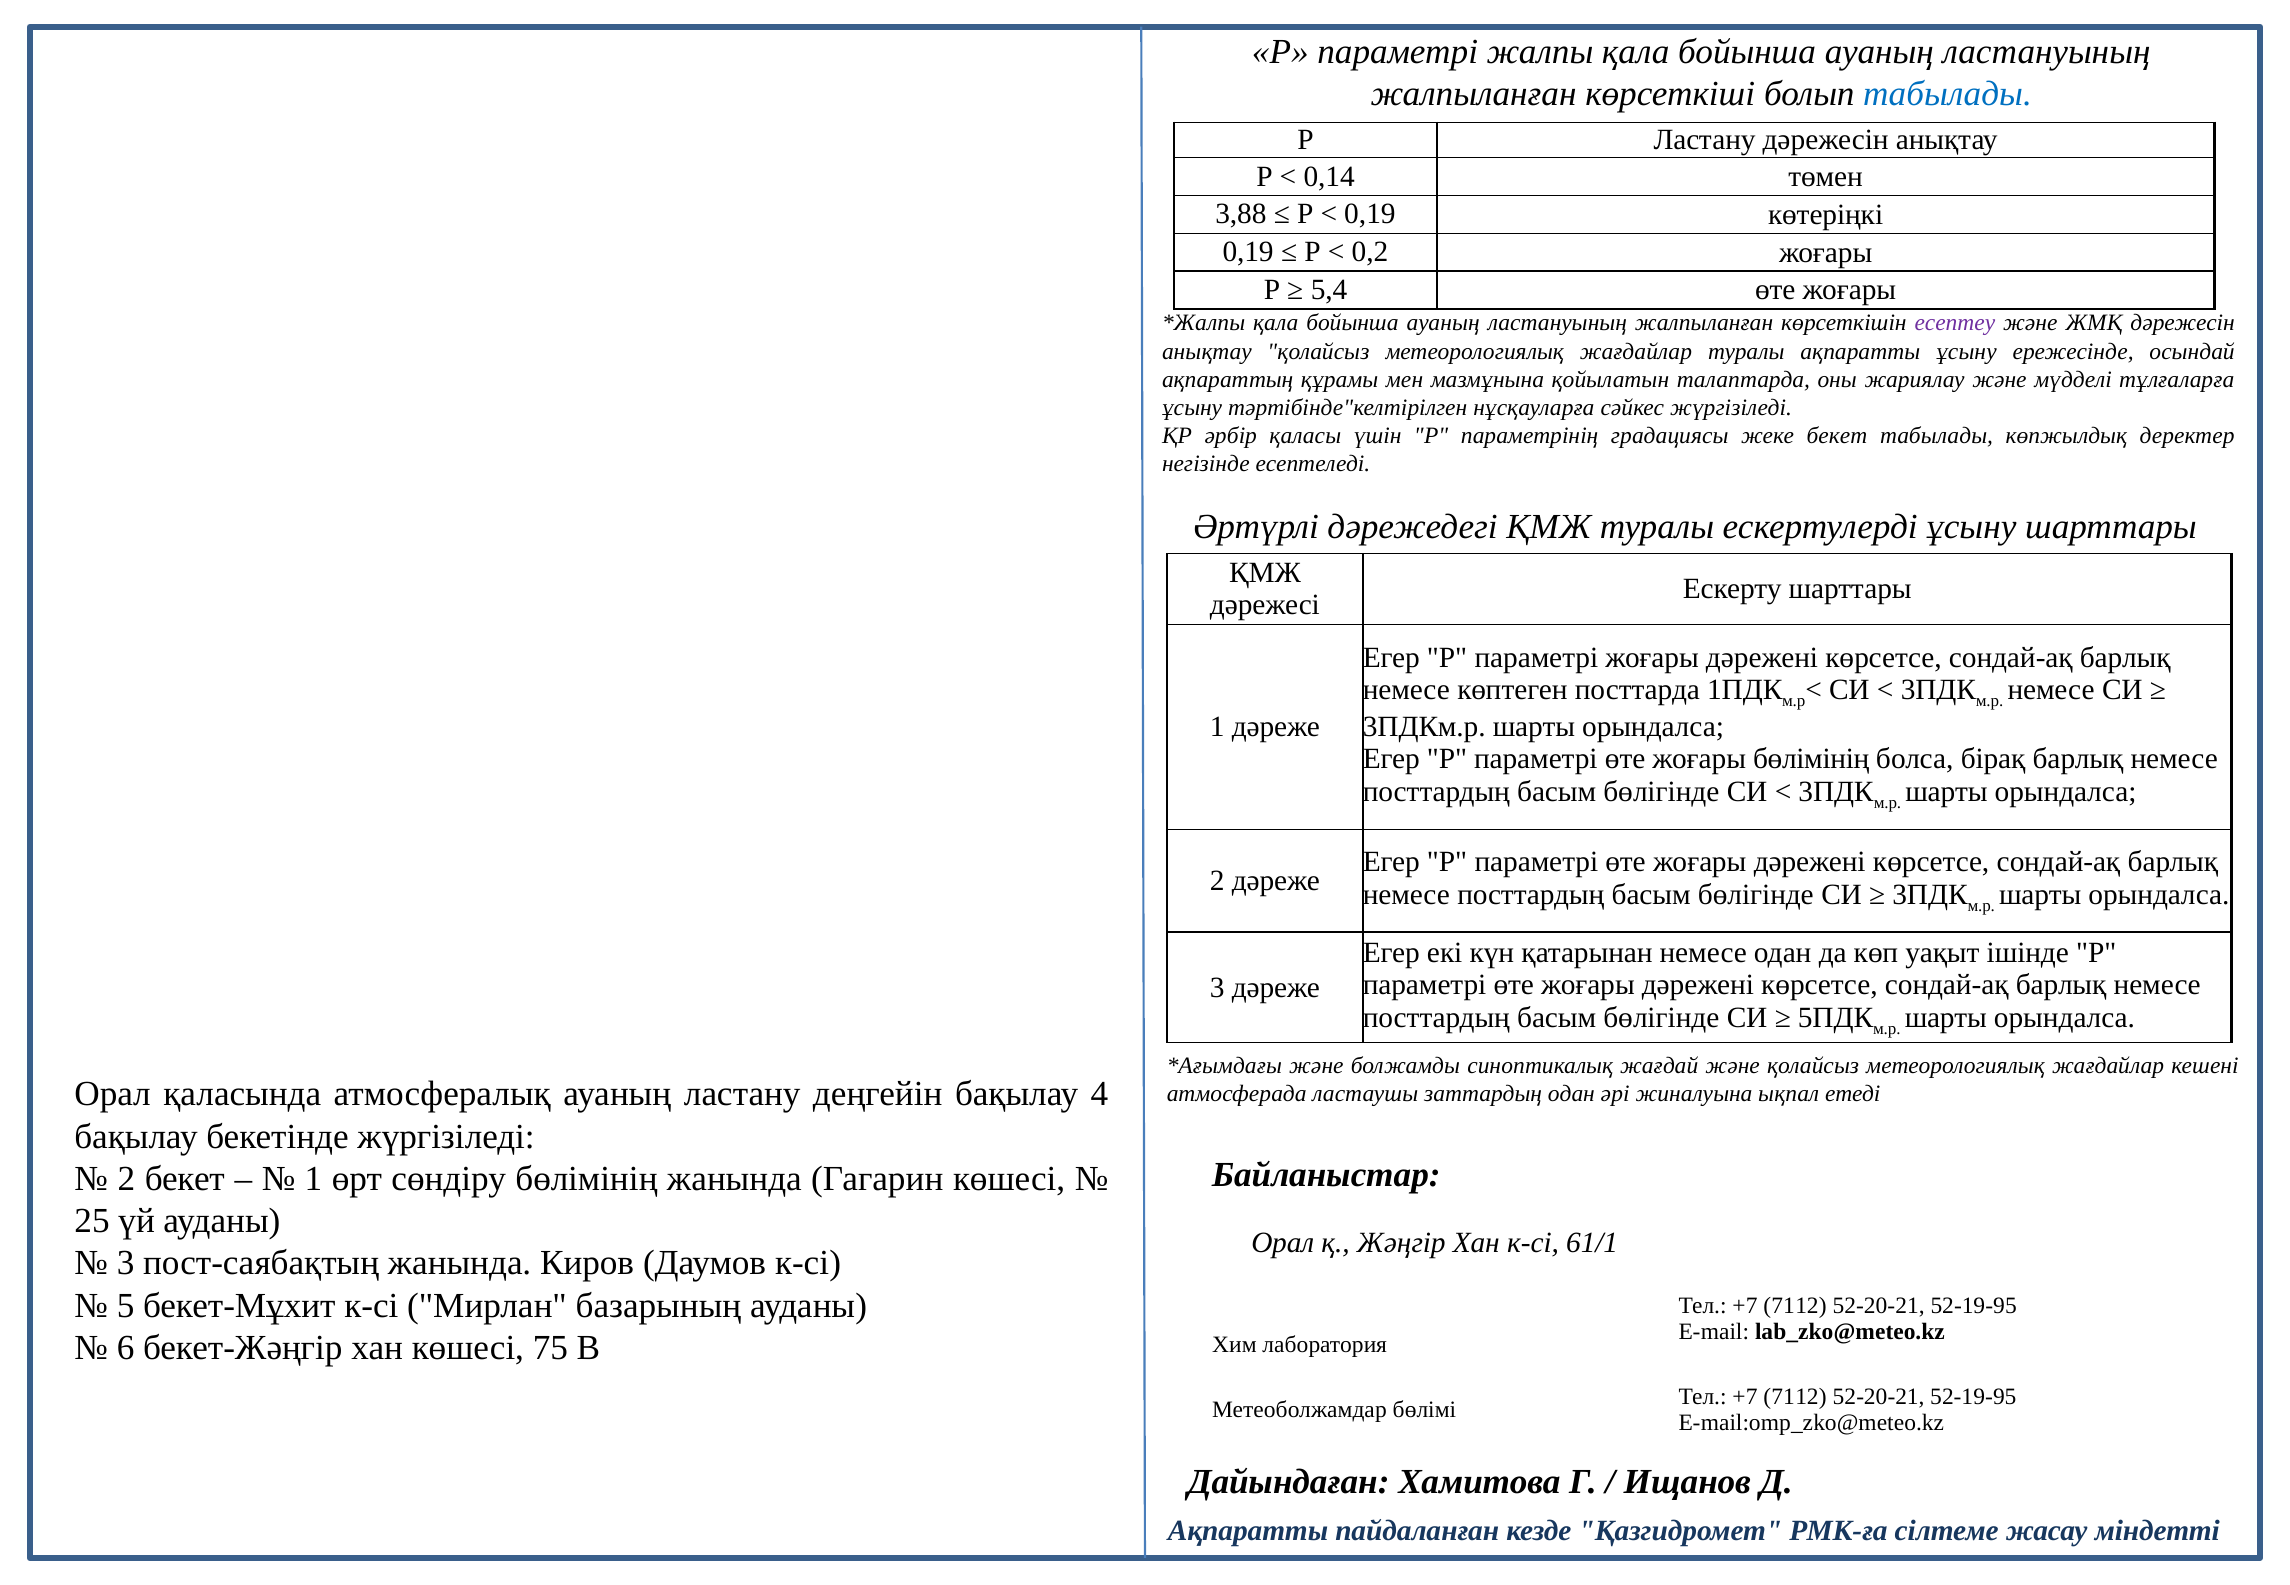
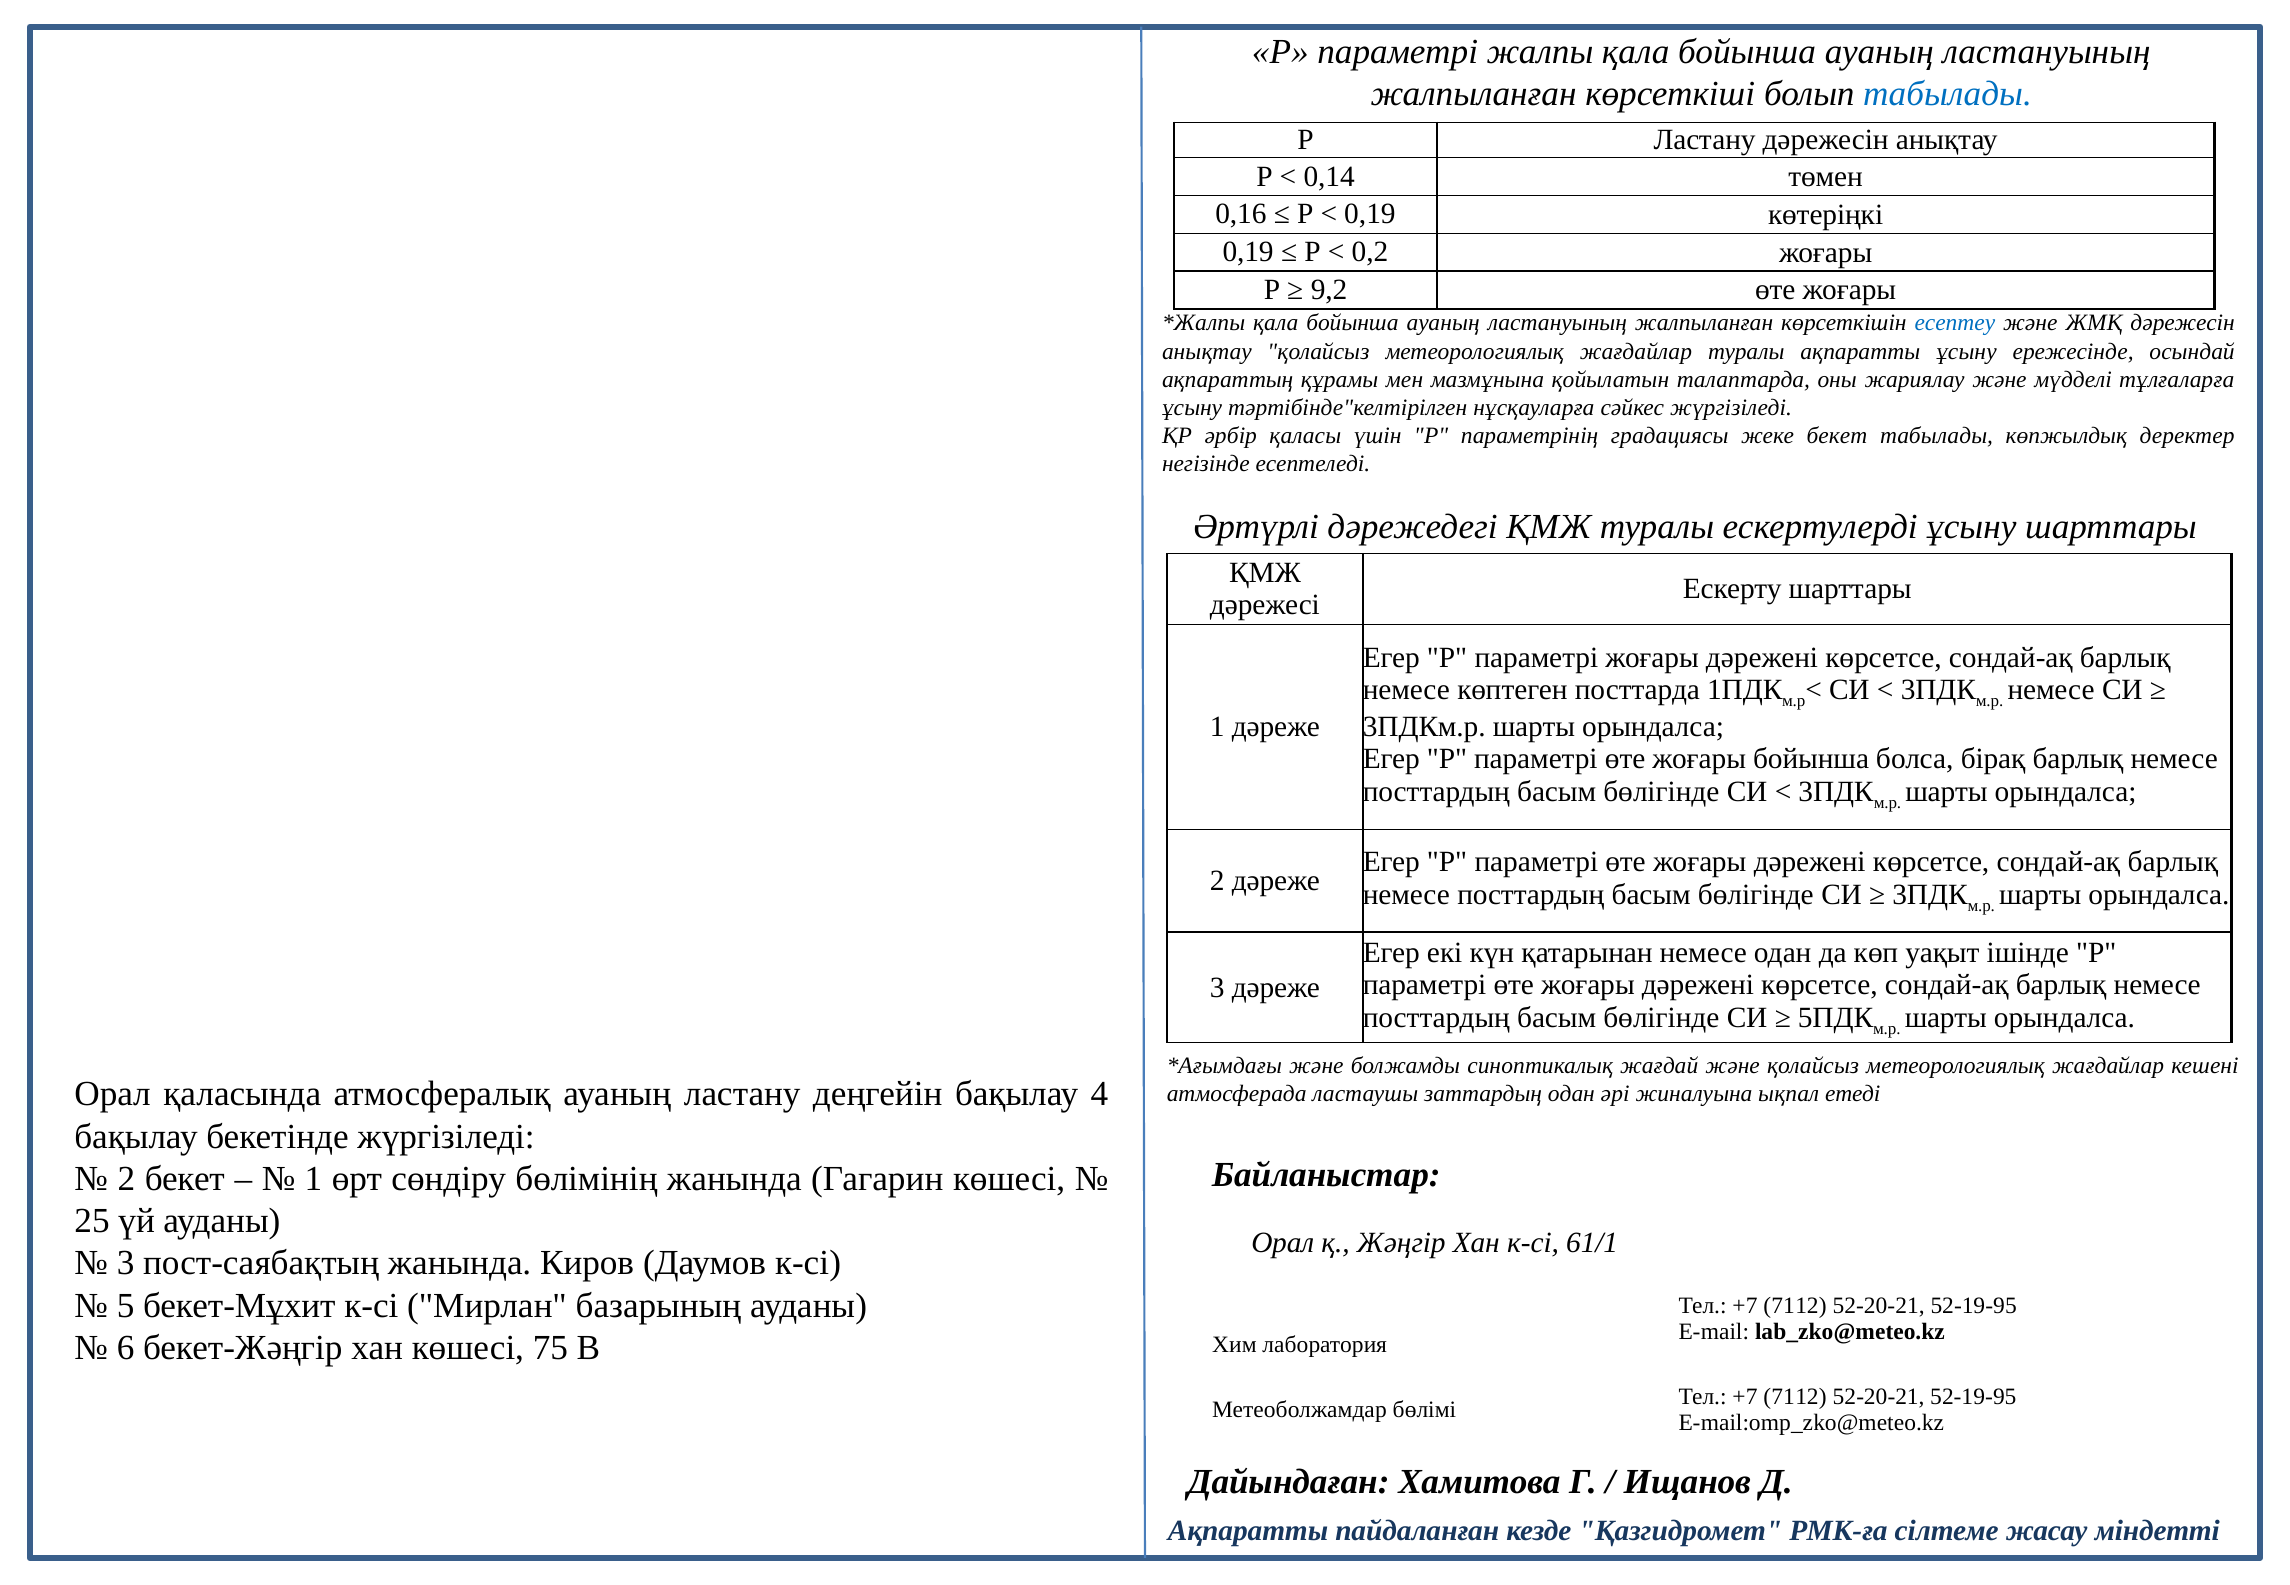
3,88: 3,88 -> 0,16
5,4: 5,4 -> 9,2
есептеу colour: purple -> blue
жоғары бөлімінің: бөлімінің -> бойынша
